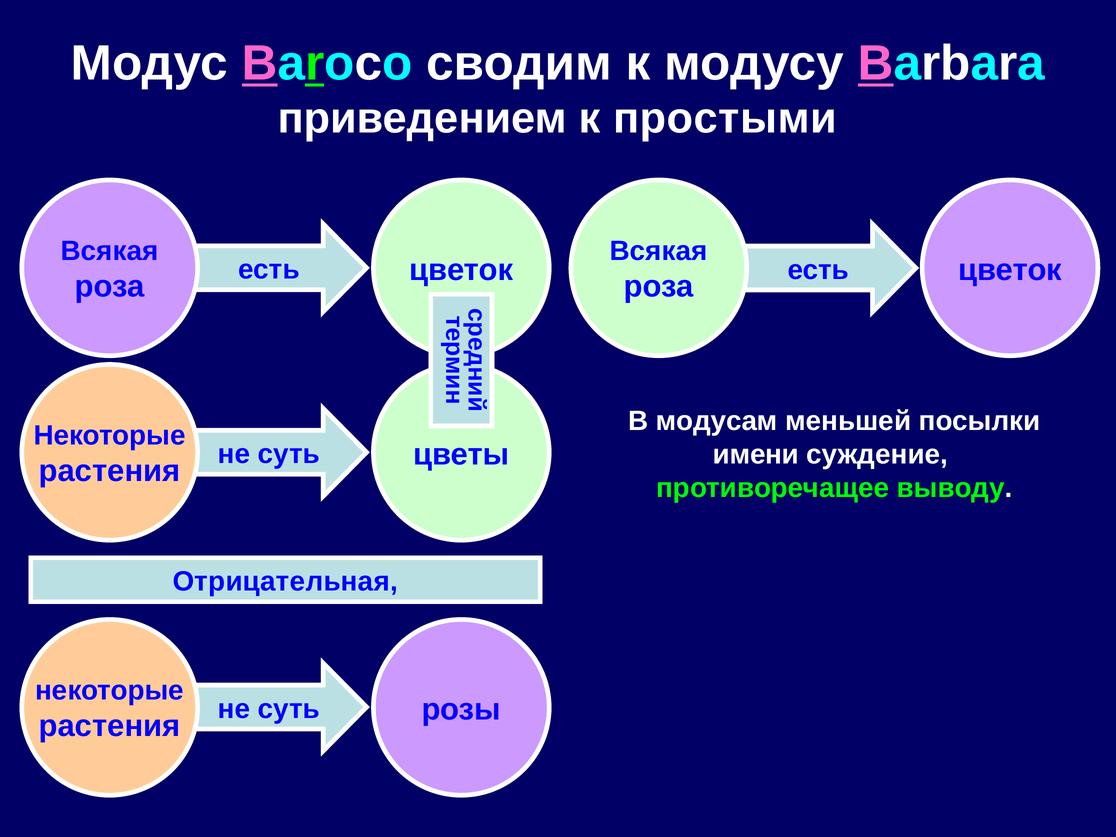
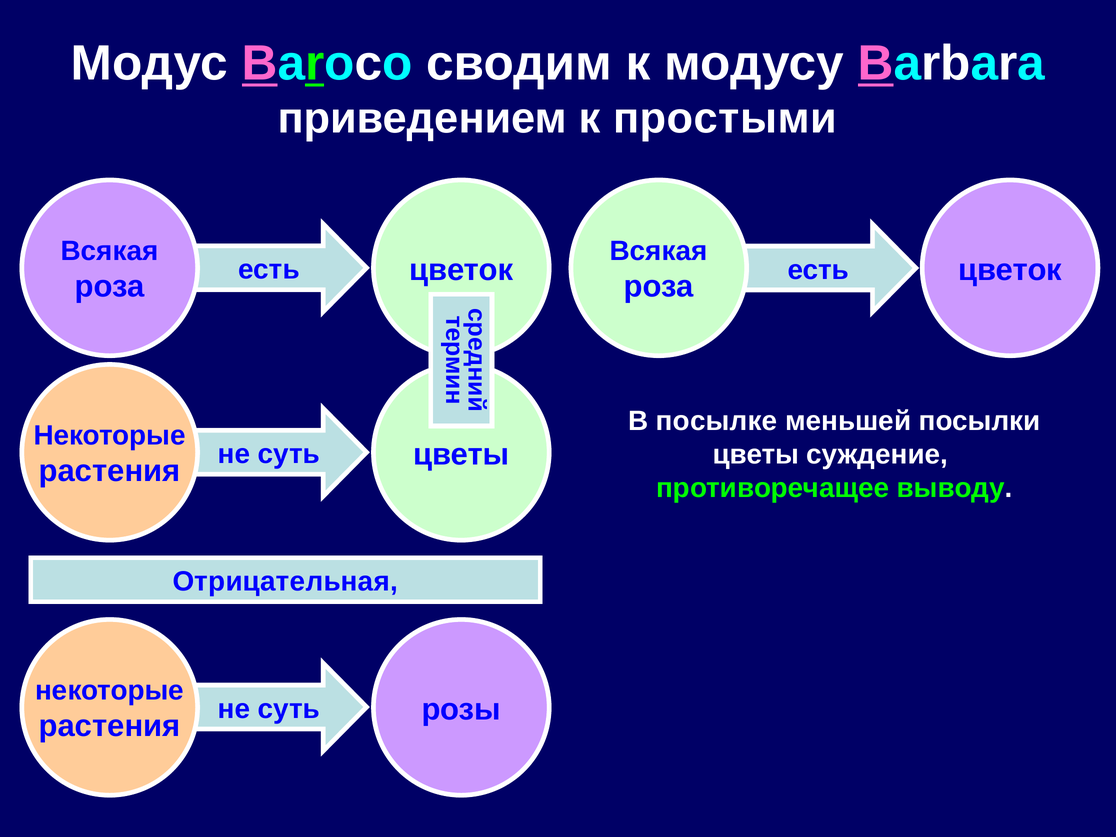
модусам: модусам -> посылке
имени at (756, 454): имени -> цветы
